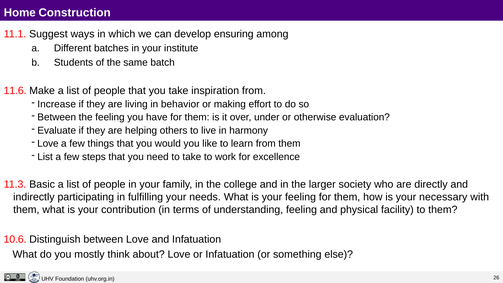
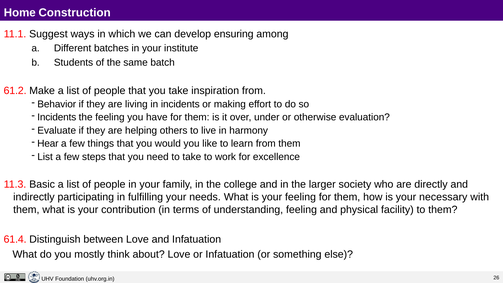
11.6: 11.6 -> 61.2
Increase: Increase -> Behavior
in behavior: behavior -> incidents
Between at (57, 117): Between -> Incidents
Love at (48, 144): Love -> Hear
10.6: 10.6 -> 61.4
